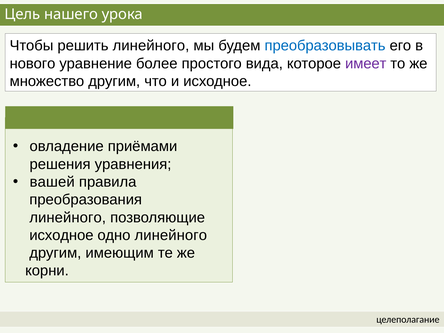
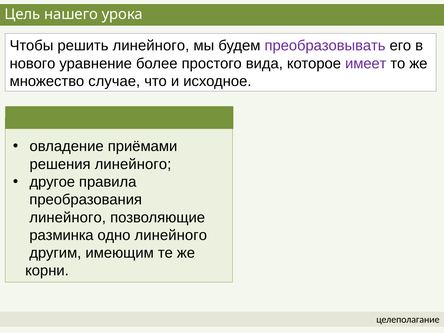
преобразовывать colour: blue -> purple
множество другим: другим -> случае
решения уравнения: уравнения -> линейного
вашей: вашей -> другое
исходное at (61, 235): исходное -> разминка
